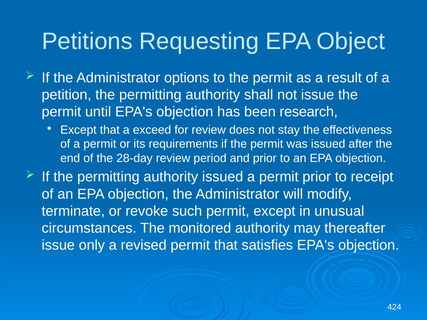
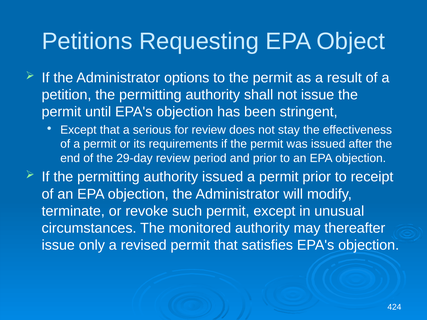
research: research -> stringent
exceed: exceed -> serious
28-day: 28-day -> 29-day
